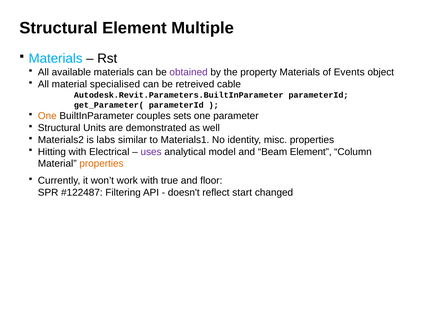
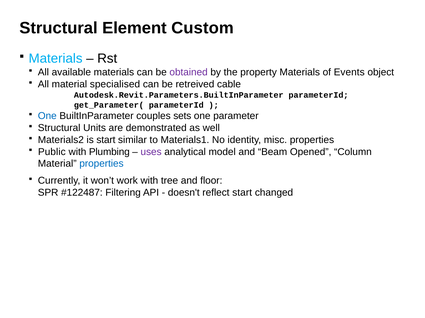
Multiple: Multiple -> Custom
One at (47, 116) colour: orange -> blue
is labs: labs -> start
Hitting: Hitting -> Public
Electrical: Electrical -> Plumbing
Beam Element: Element -> Opened
properties at (101, 164) colour: orange -> blue
true: true -> tree
